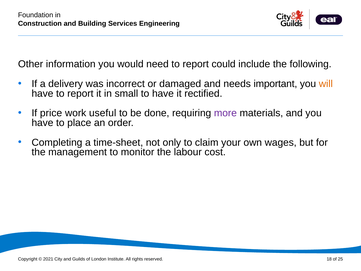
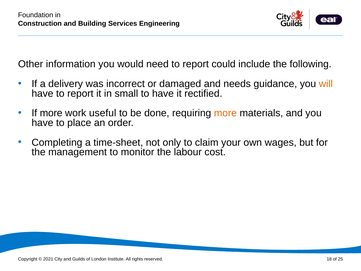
important: important -> guidance
If price: price -> more
more at (225, 113) colour: purple -> orange
